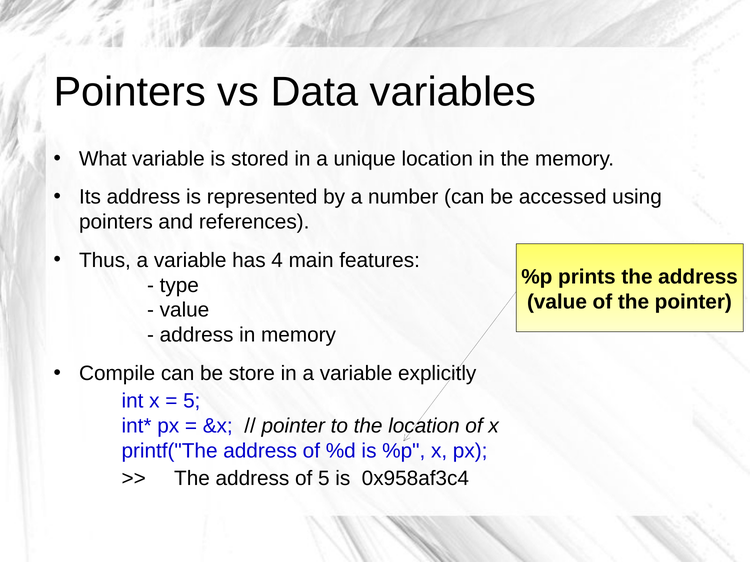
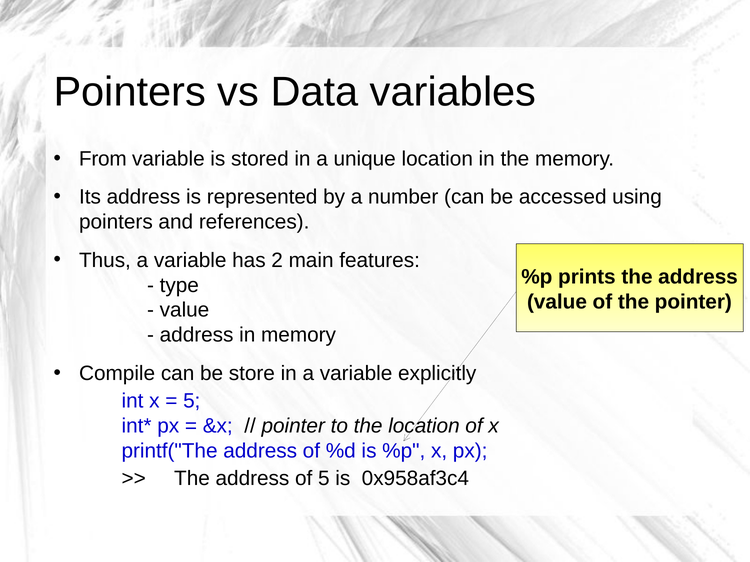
What: What -> From
4: 4 -> 2
